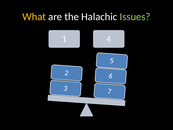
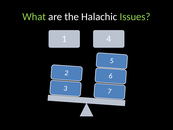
What colour: yellow -> light green
